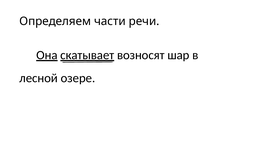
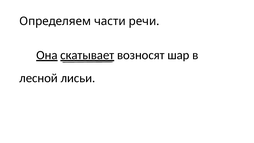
озере: озере -> лисьи
